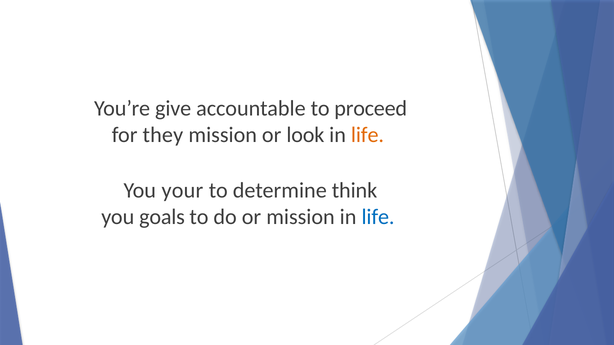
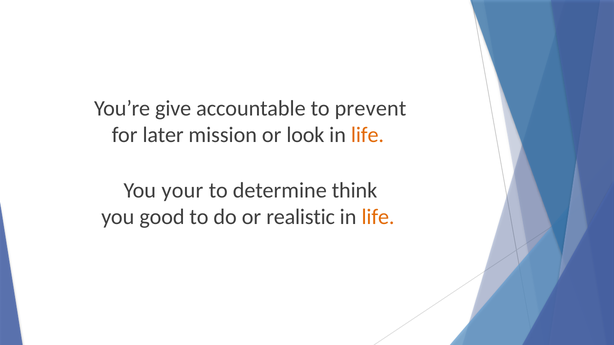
proceed: proceed -> prevent
they: they -> later
goals: goals -> good
or mission: mission -> realistic
life at (378, 217) colour: blue -> orange
